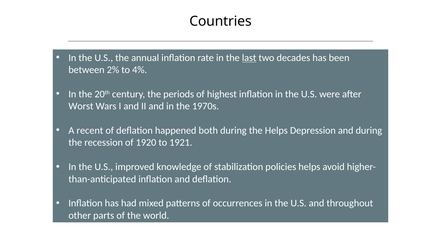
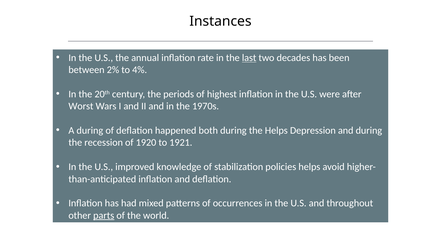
Countries: Countries -> Instances
A recent: recent -> during
parts underline: none -> present
